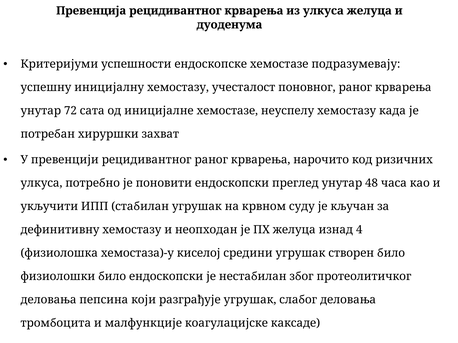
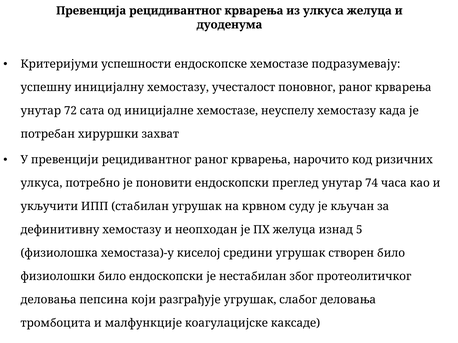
48: 48 -> 74
4: 4 -> 5
